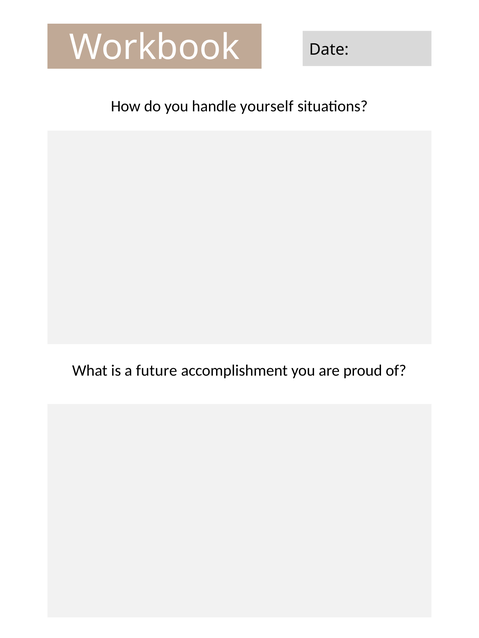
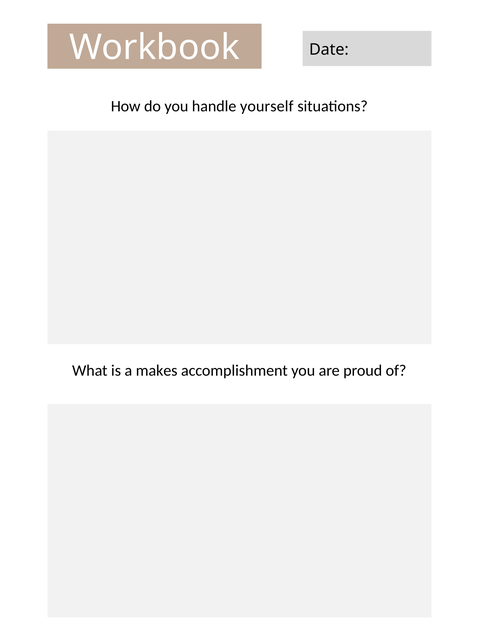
future: future -> makes
